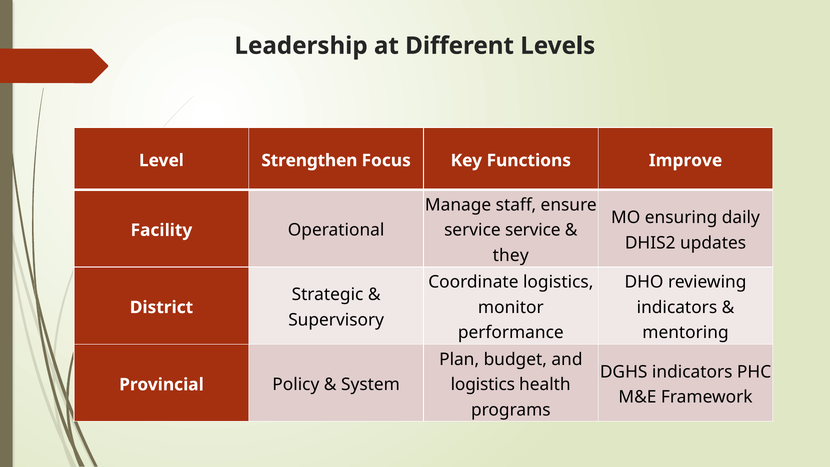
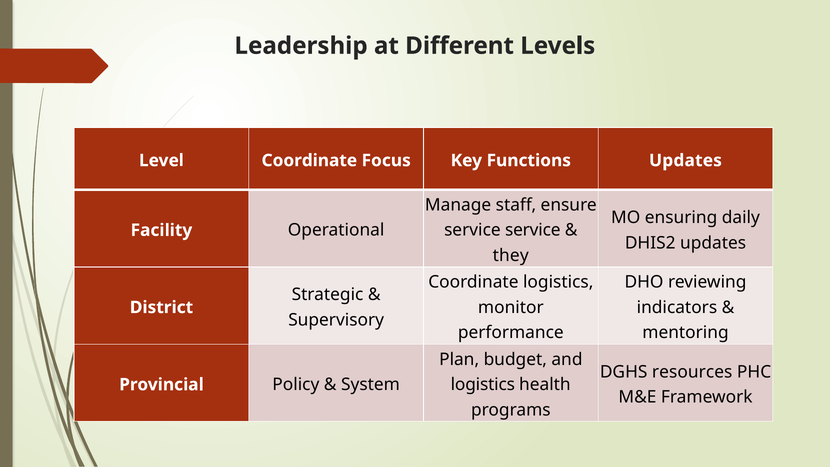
Level Strengthen: Strengthen -> Coordinate
Functions Improve: Improve -> Updates
DGHS indicators: indicators -> resources
